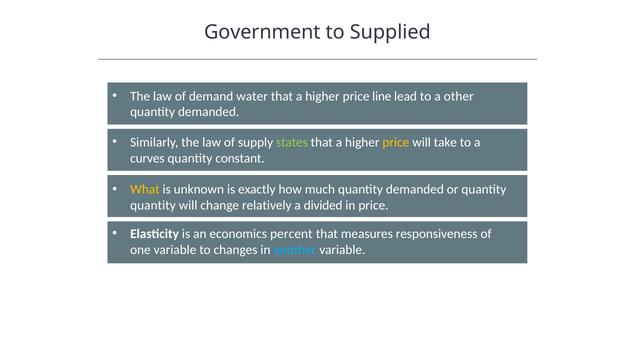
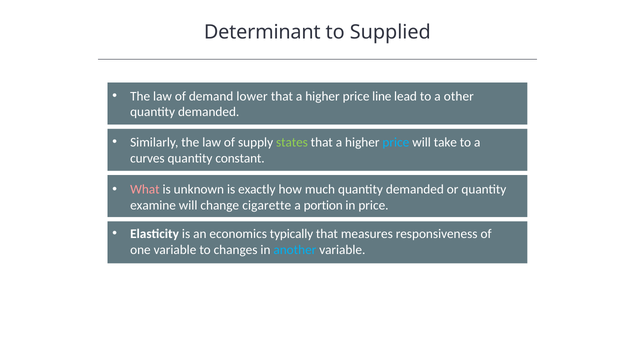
Government: Government -> Determinant
water: water -> lower
price at (396, 142) colour: yellow -> light blue
What colour: yellow -> pink
quantity at (153, 205): quantity -> examine
relatively: relatively -> cigarette
divided: divided -> portion
percent: percent -> typically
